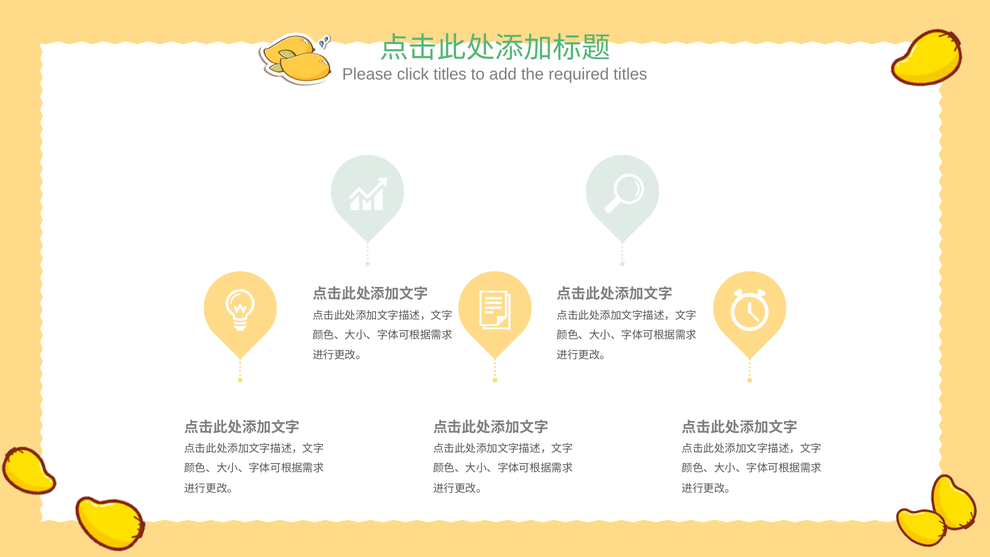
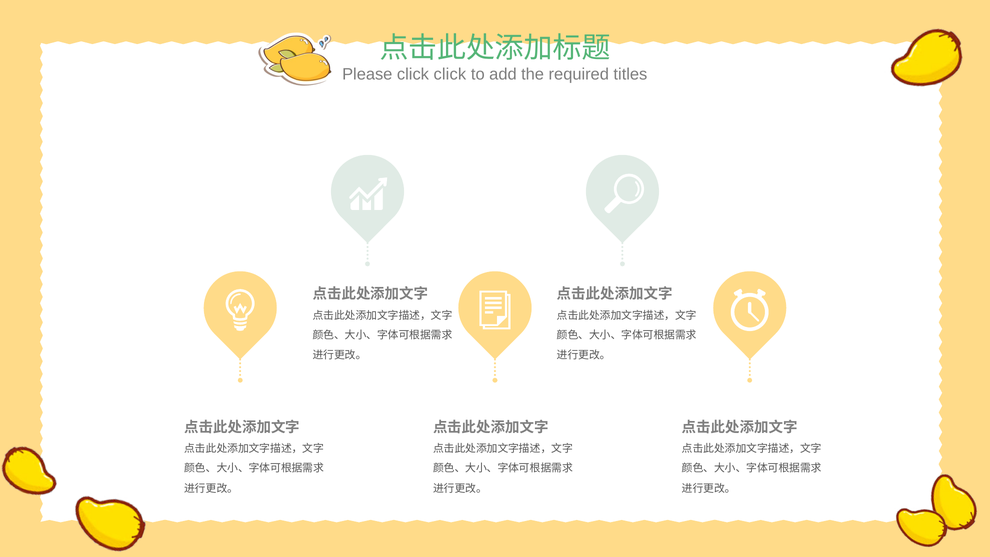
click titles: titles -> click
